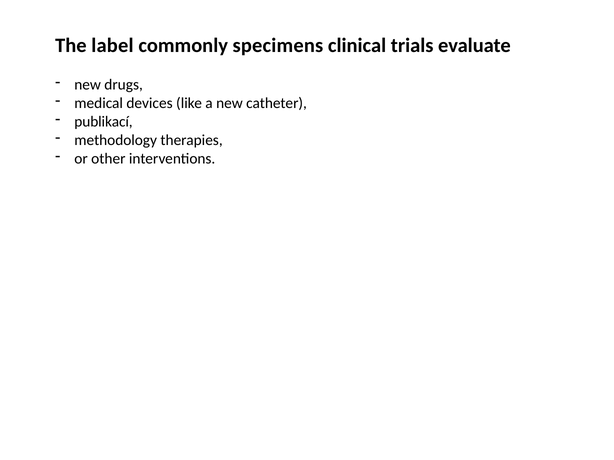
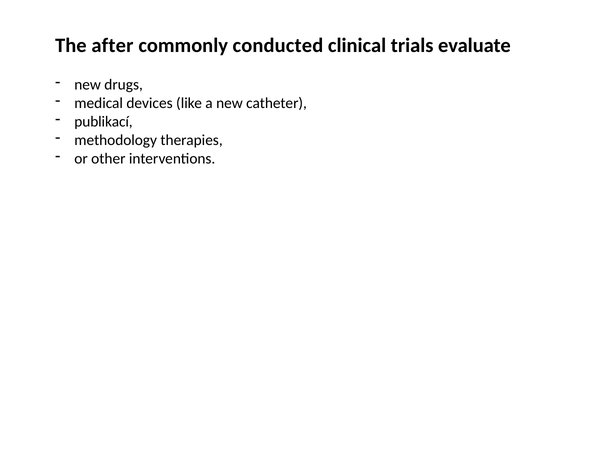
label: label -> after
specimens: specimens -> conducted
